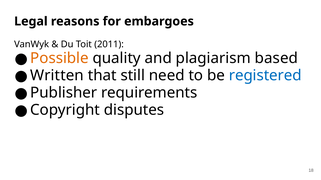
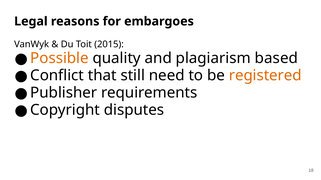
2011: 2011 -> 2015
Written: Written -> Conflict
registered colour: blue -> orange
